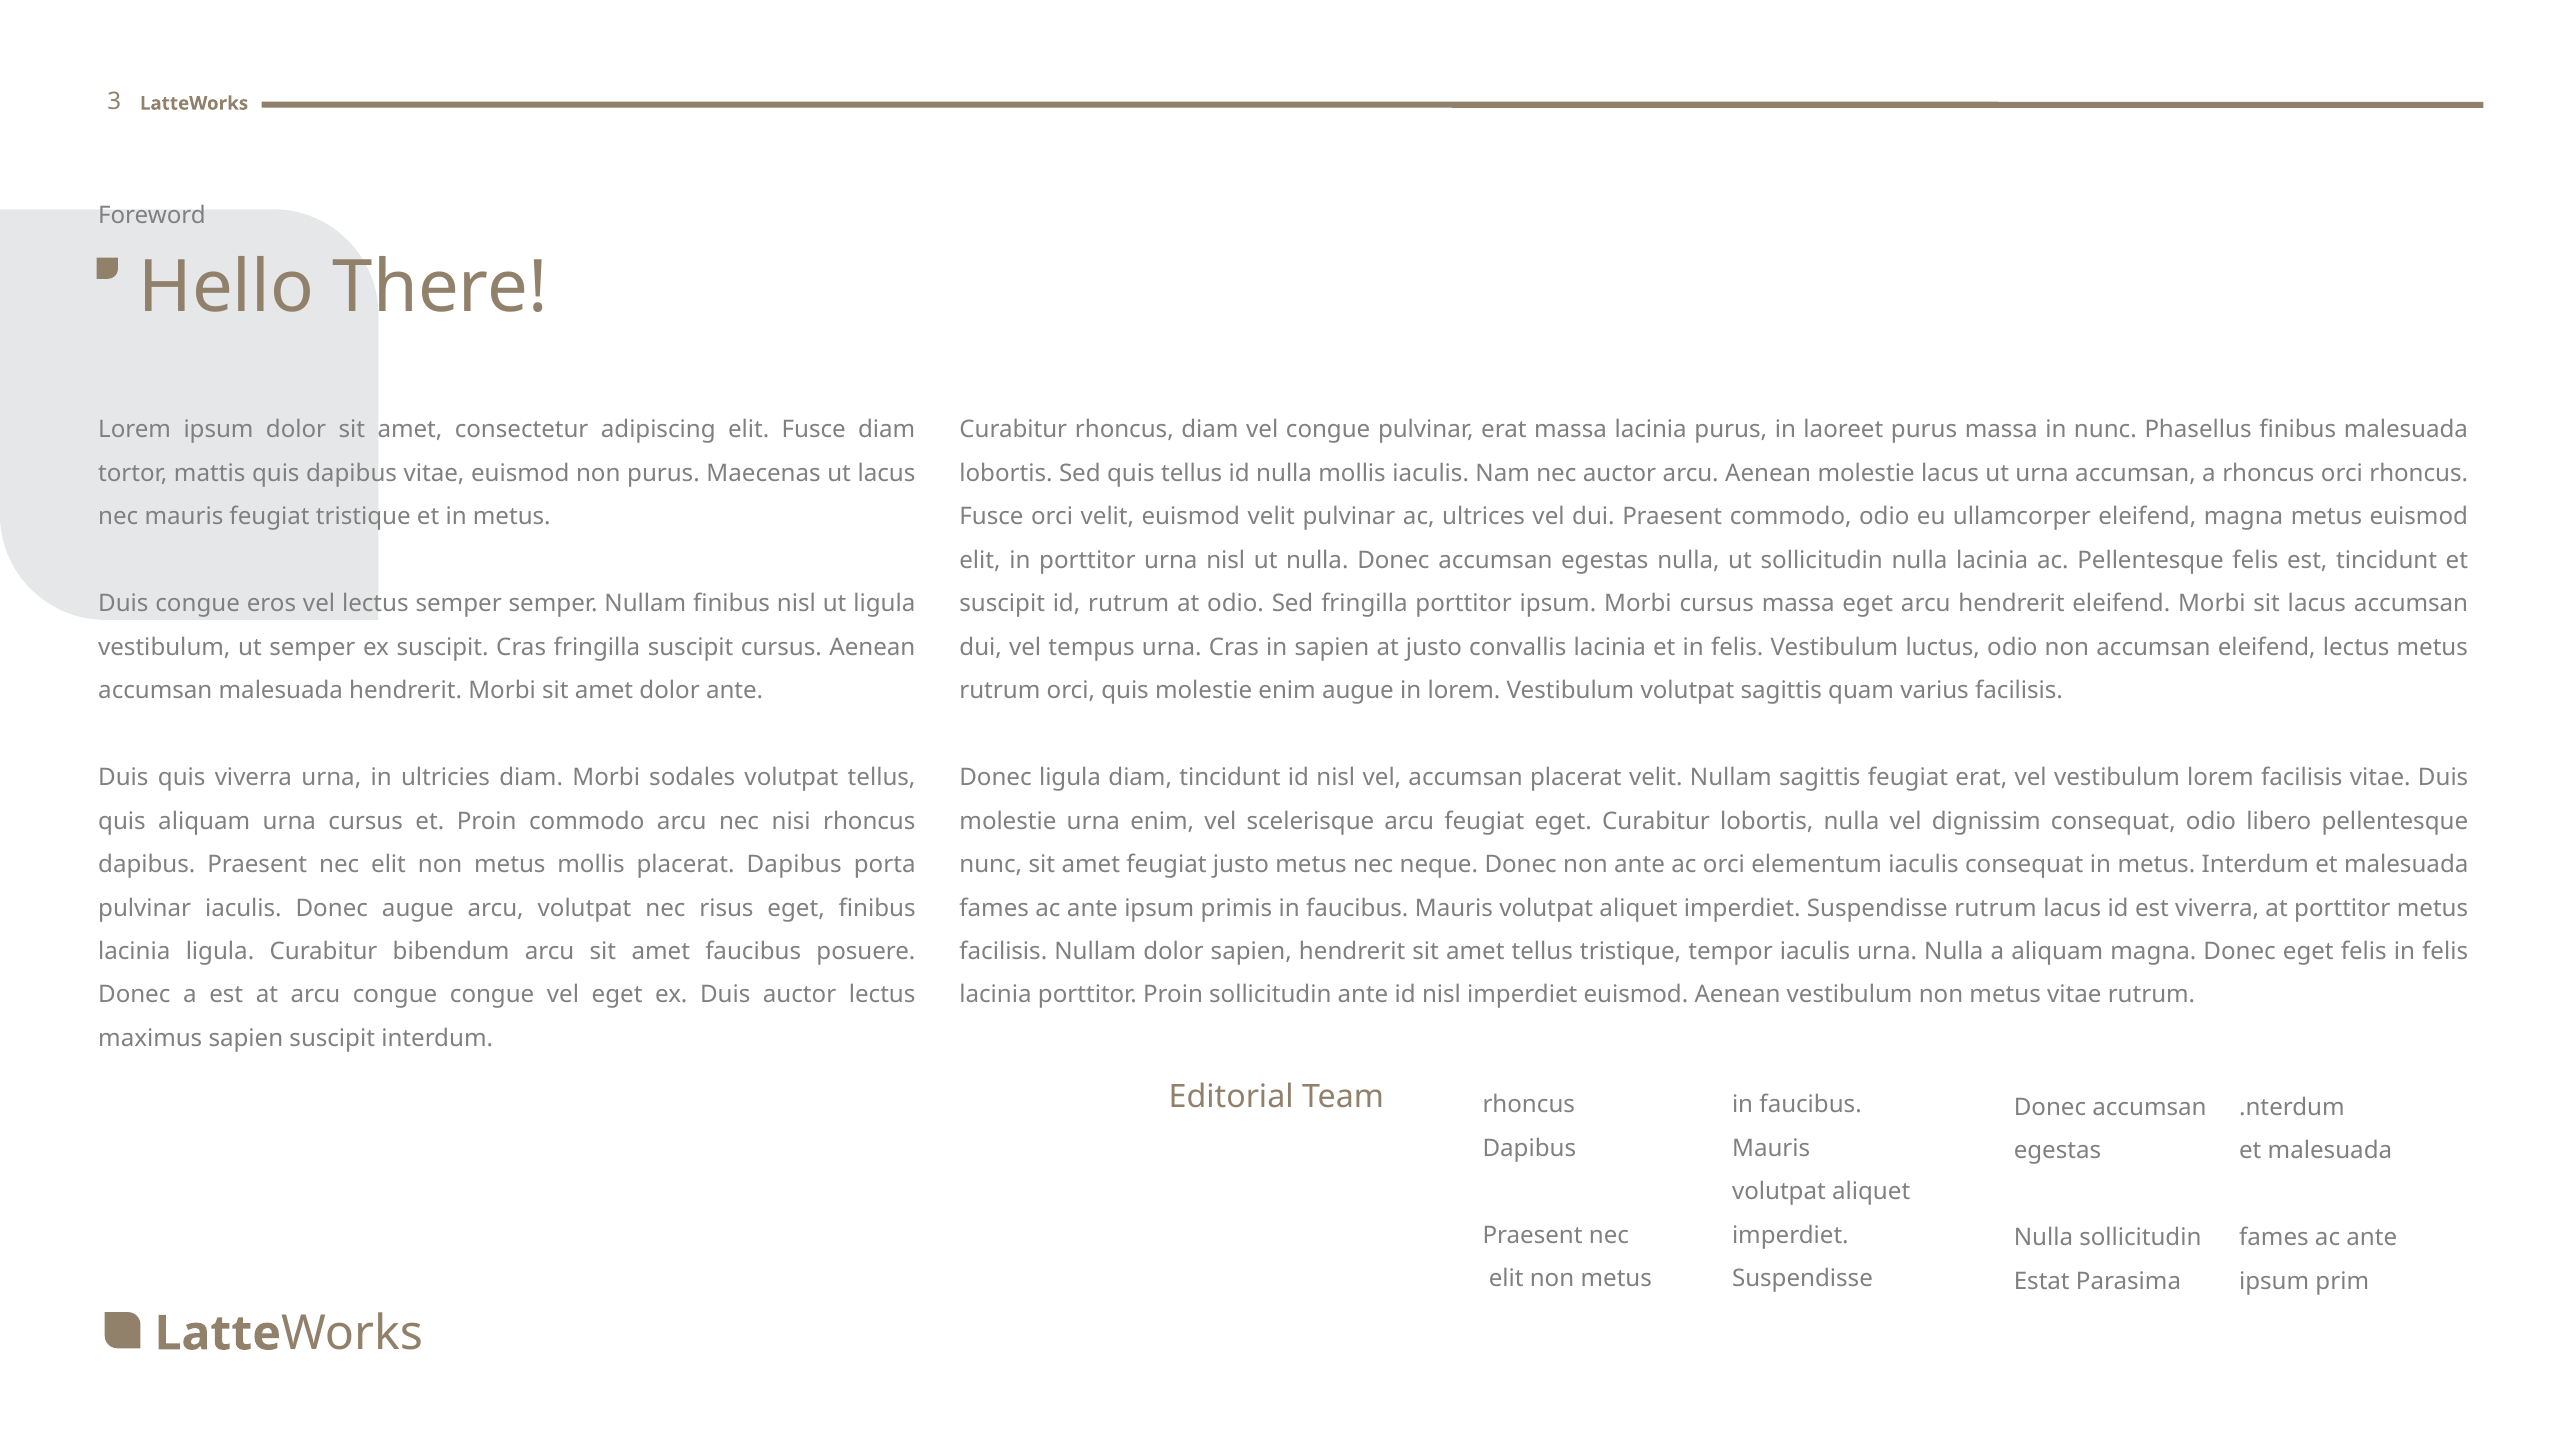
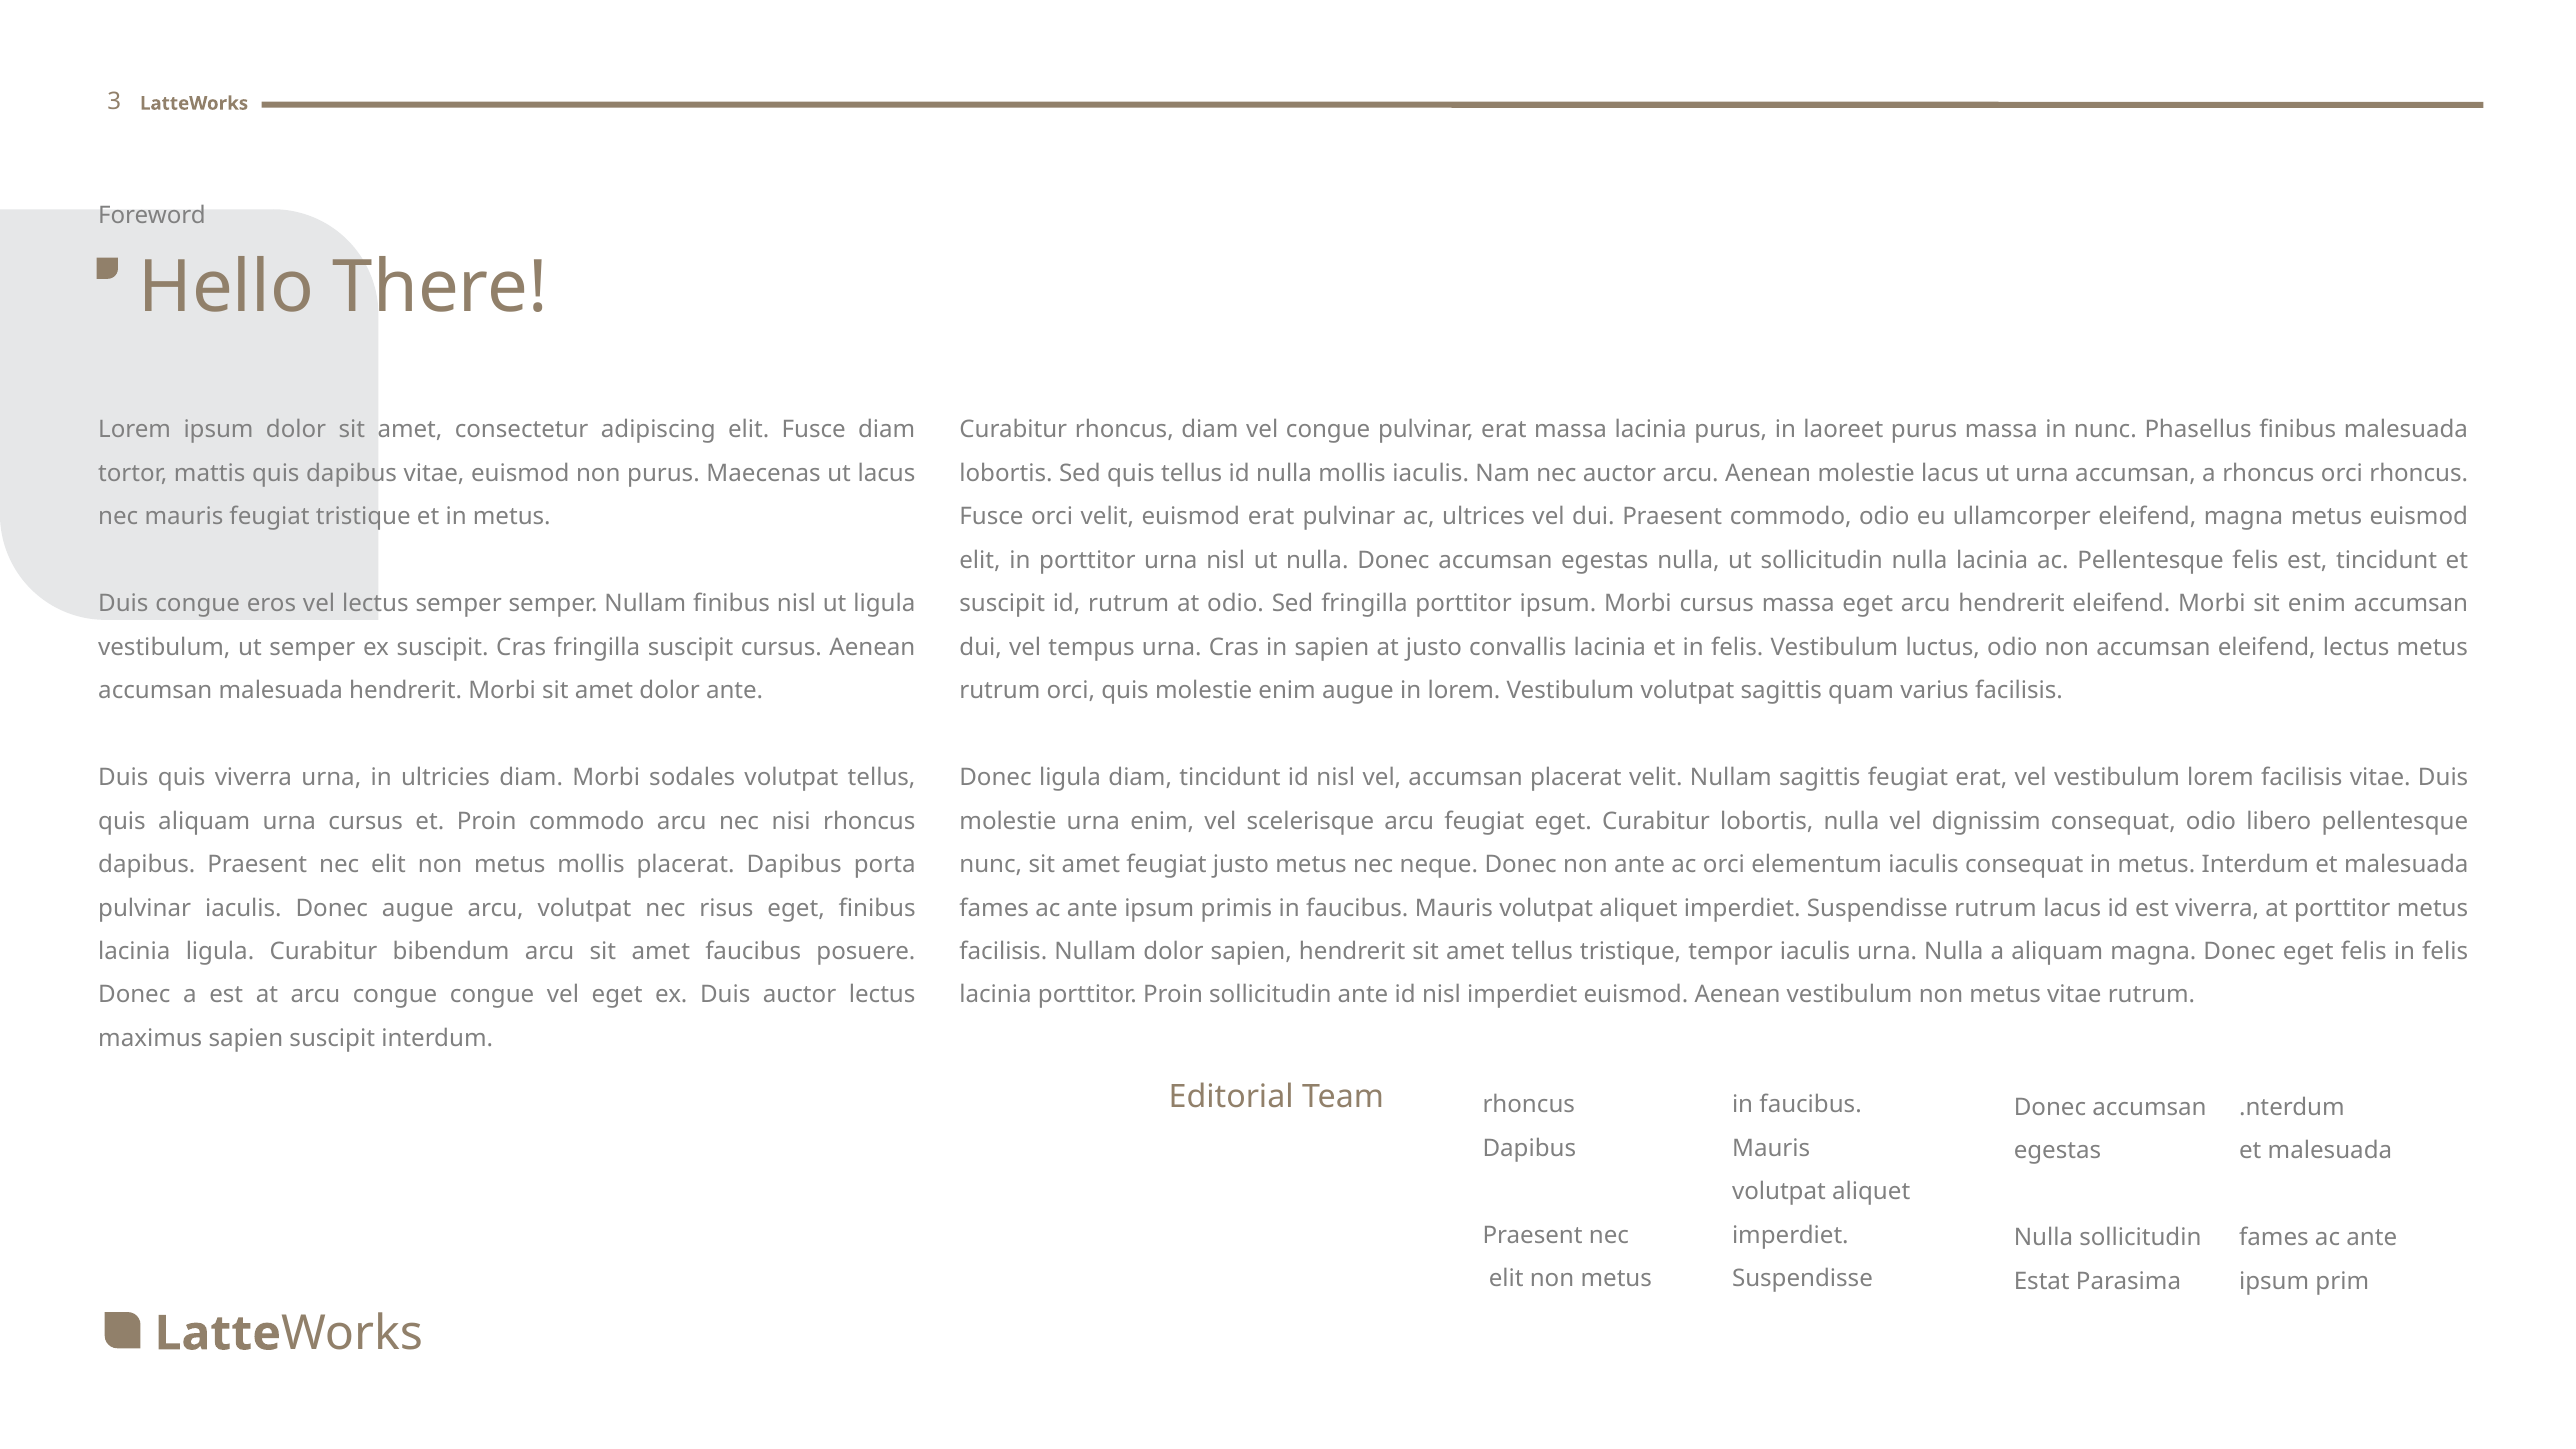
euismod velit: velit -> erat
sit lacus: lacus -> enim
